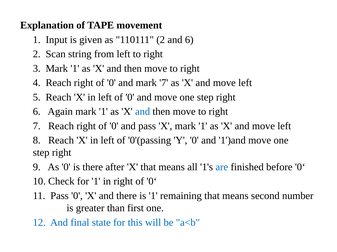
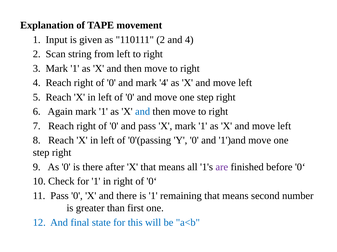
and 6: 6 -> 4
mark 7: 7 -> 4
are colour: blue -> purple
